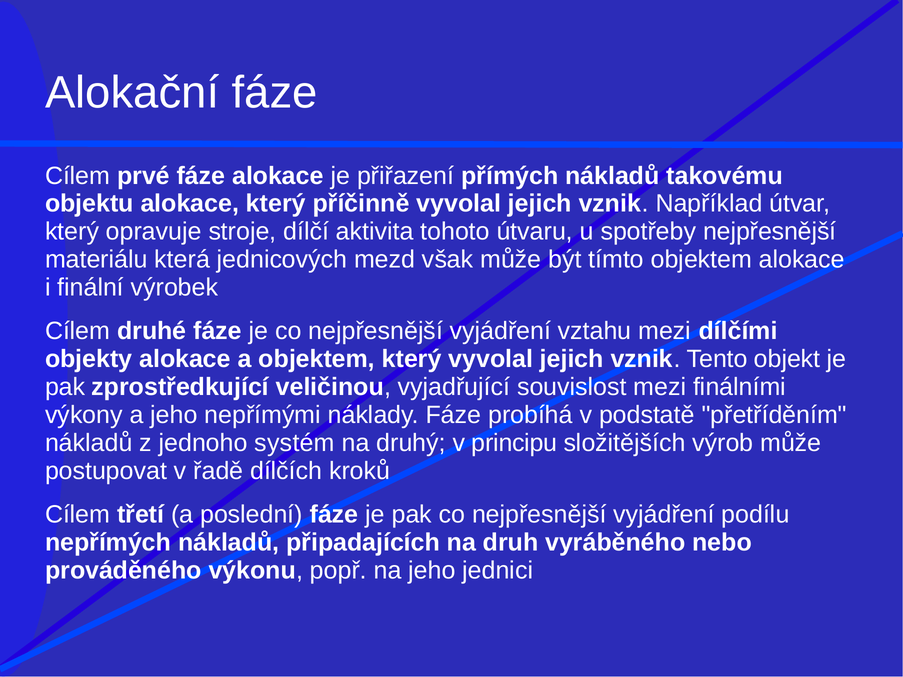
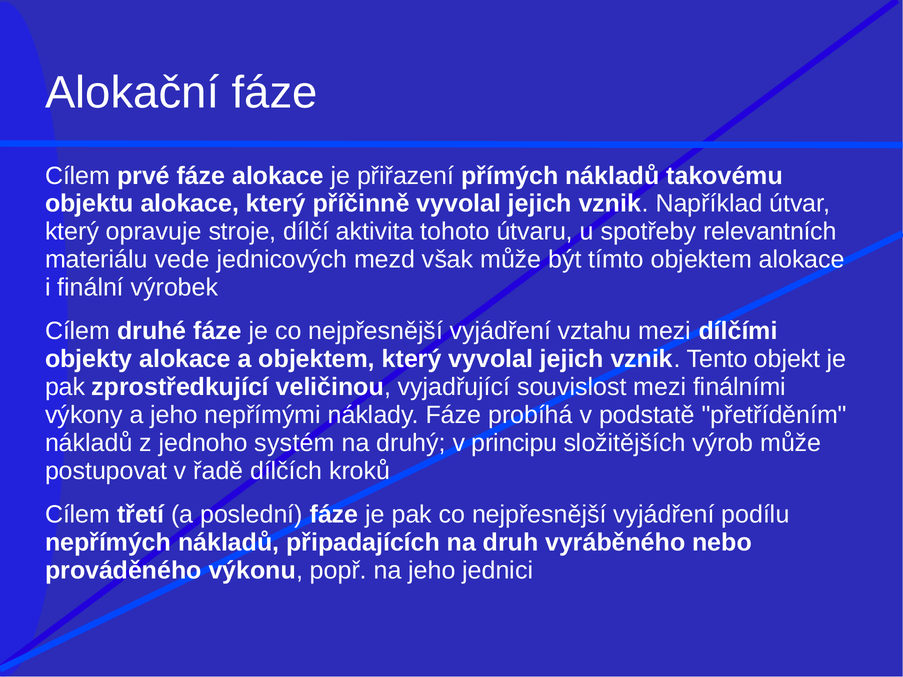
spotřeby nejpřesnější: nejpřesnější -> relevantních
která: která -> vede
